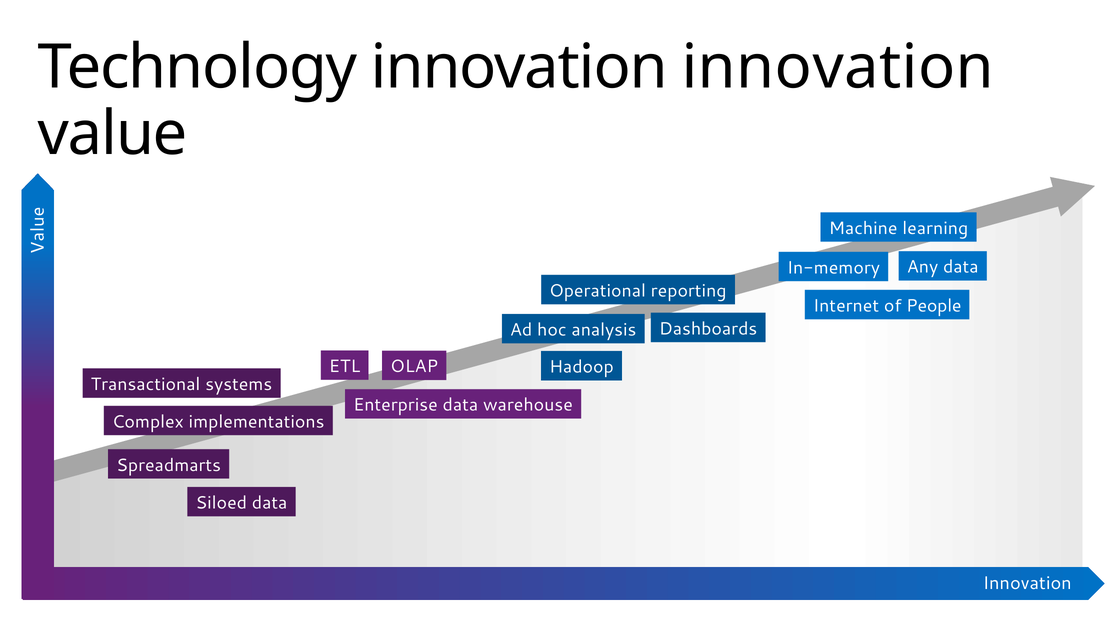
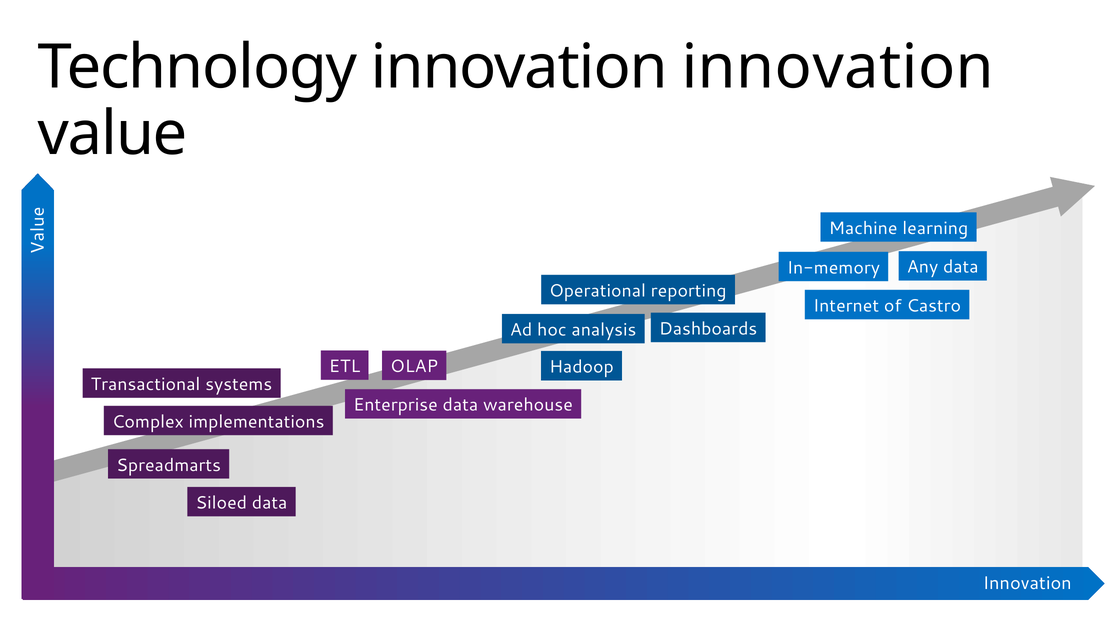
People: People -> Castro
